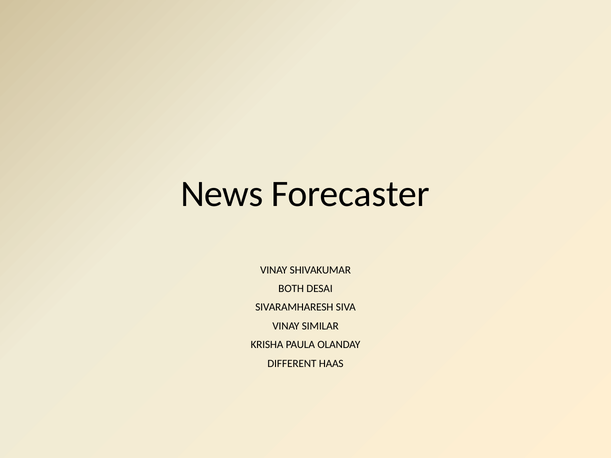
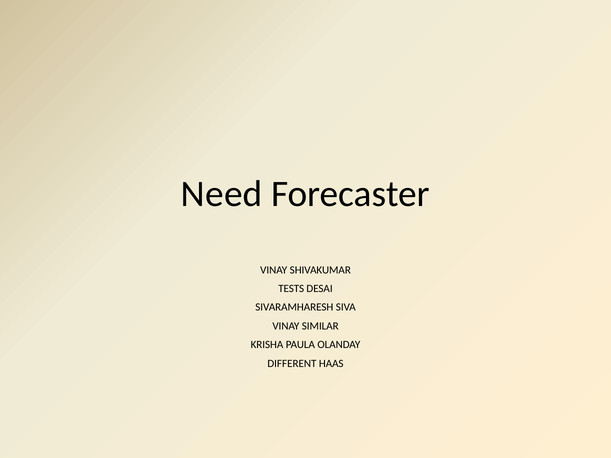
News: News -> Need
BOTH: BOTH -> TESTS
